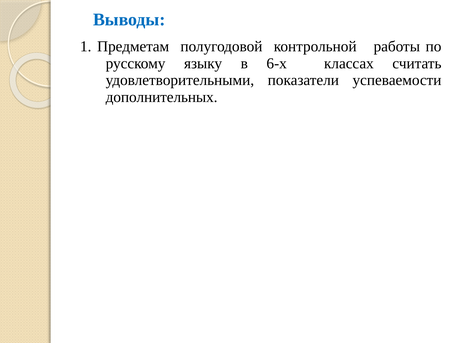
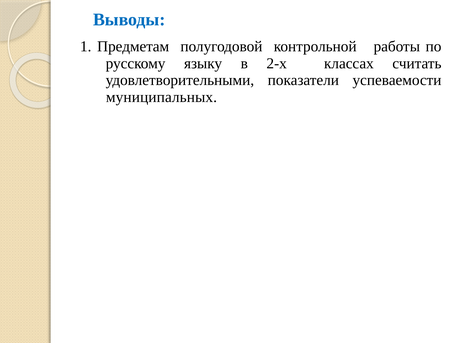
6-х: 6-х -> 2-х
дополнительных: дополнительных -> муниципальных
